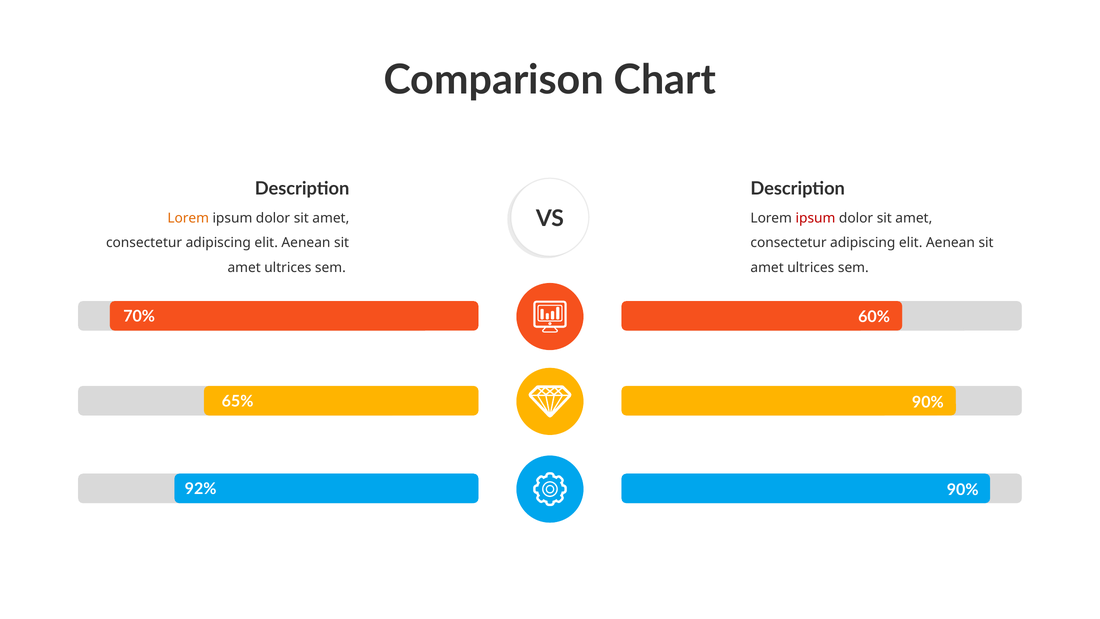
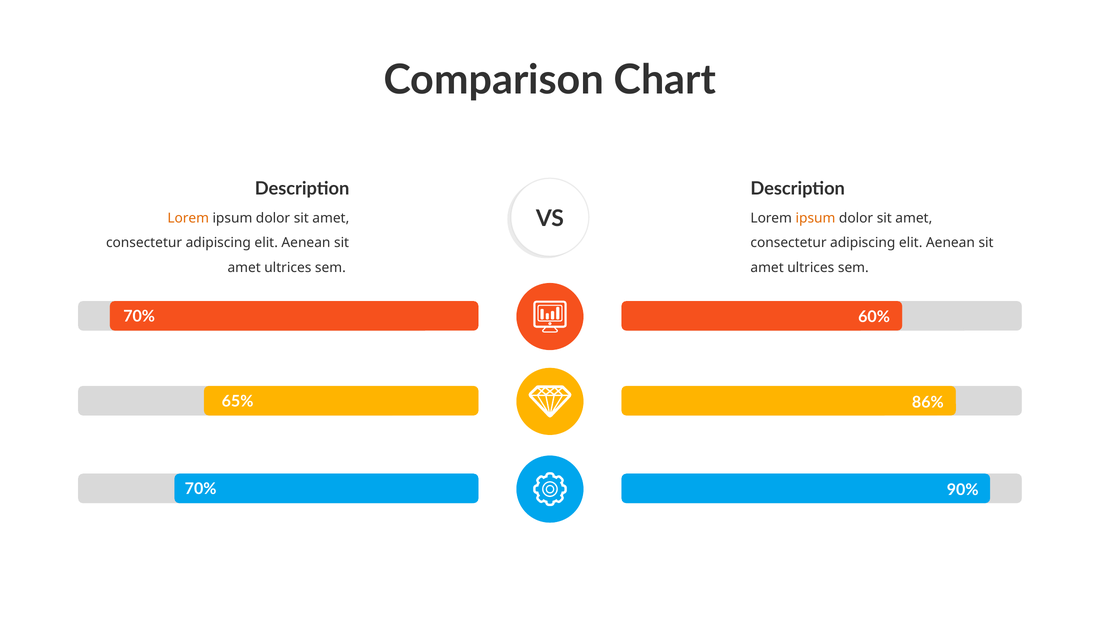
ipsum at (815, 218) colour: red -> orange
90% at (928, 402): 90% -> 86%
92% at (201, 489): 92% -> 70%
